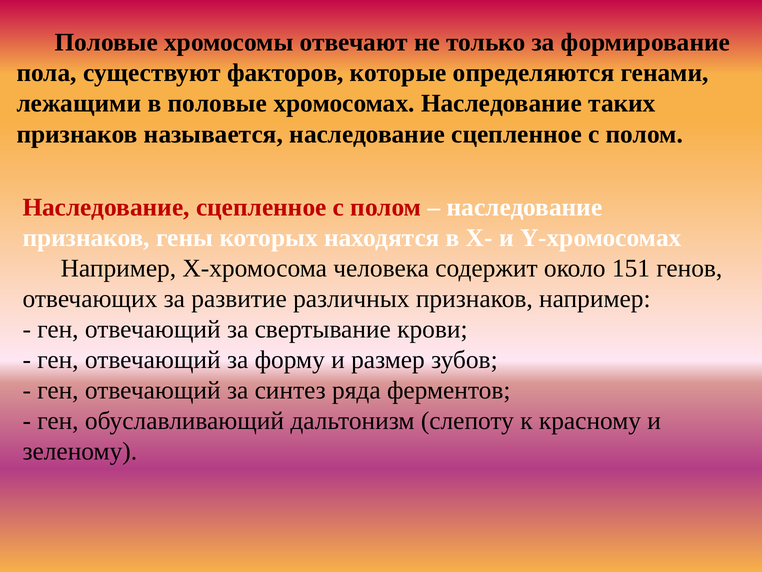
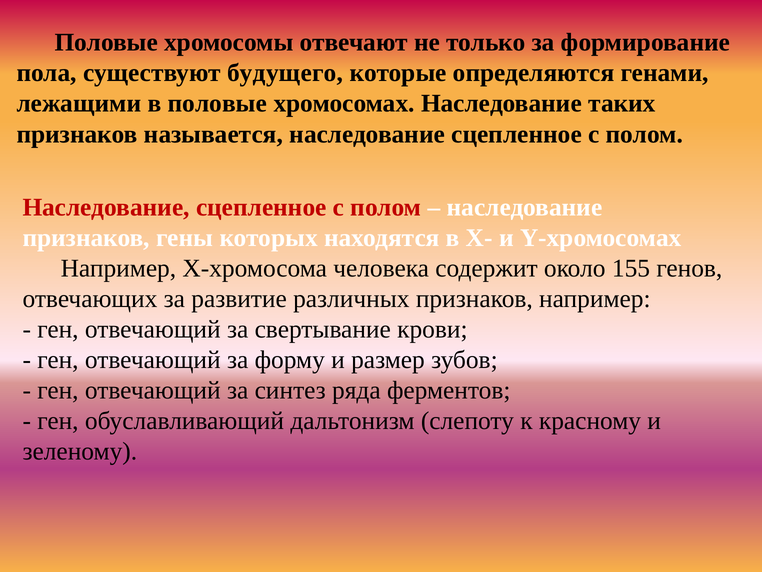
факторов: факторов -> будущего
151: 151 -> 155
